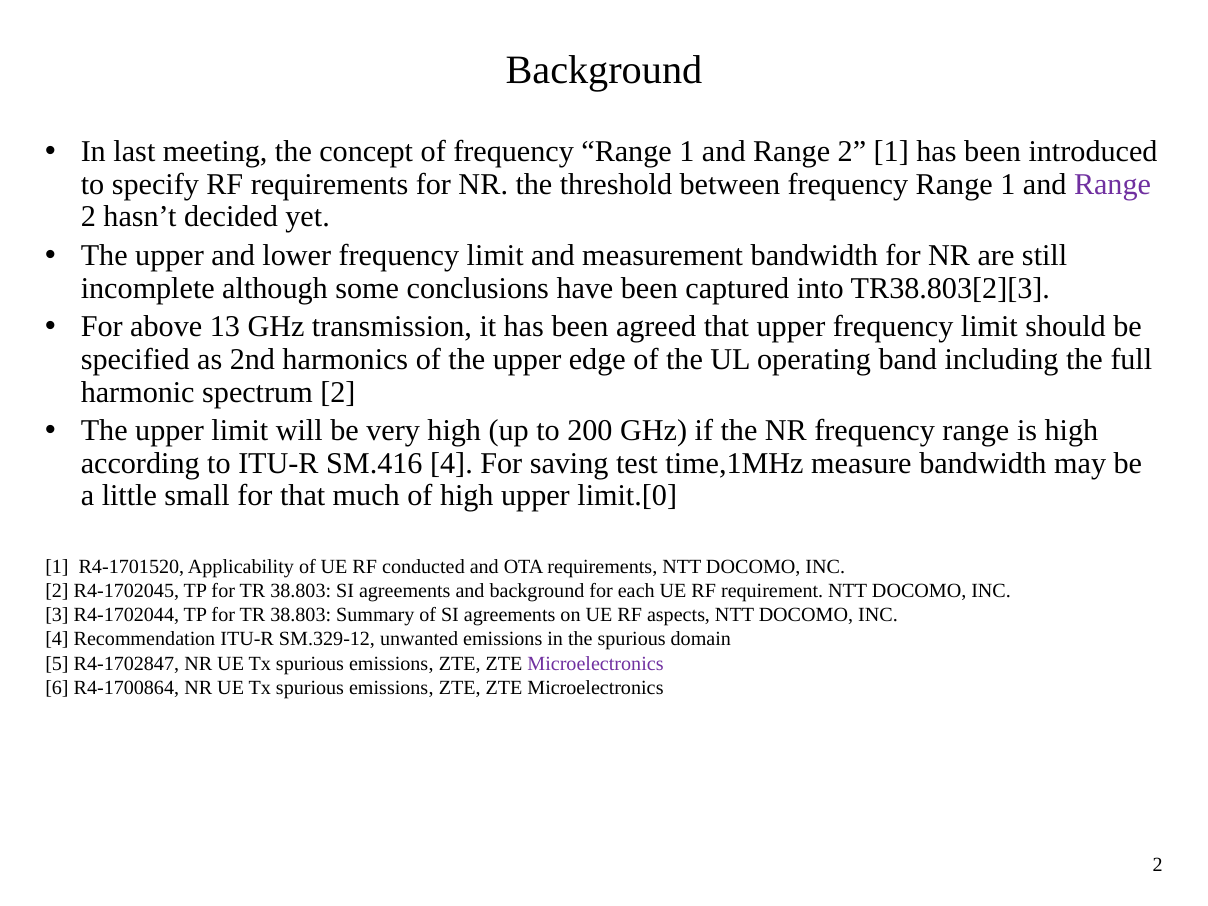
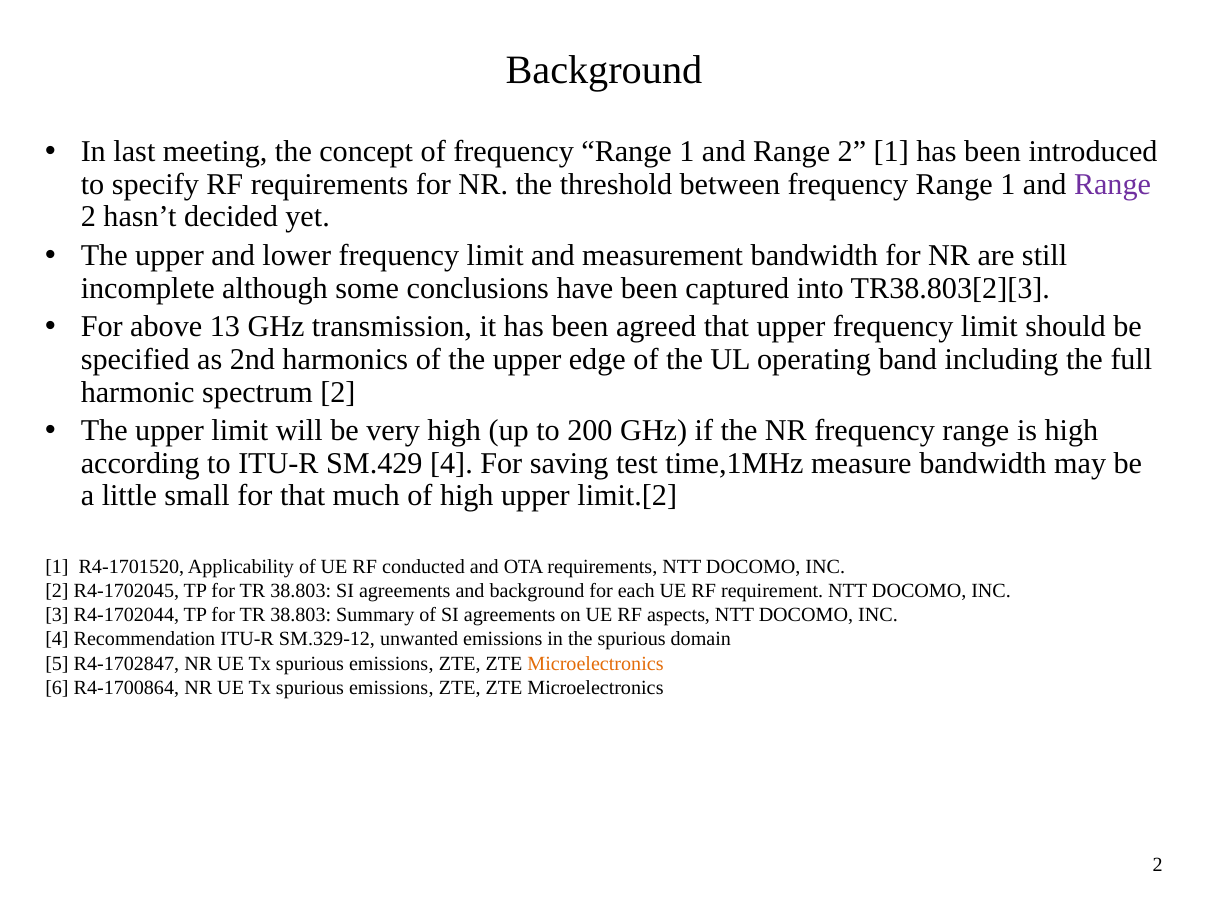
SM.416: SM.416 -> SM.429
limit.[0: limit.[0 -> limit.[2
Microelectronics at (595, 663) colour: purple -> orange
